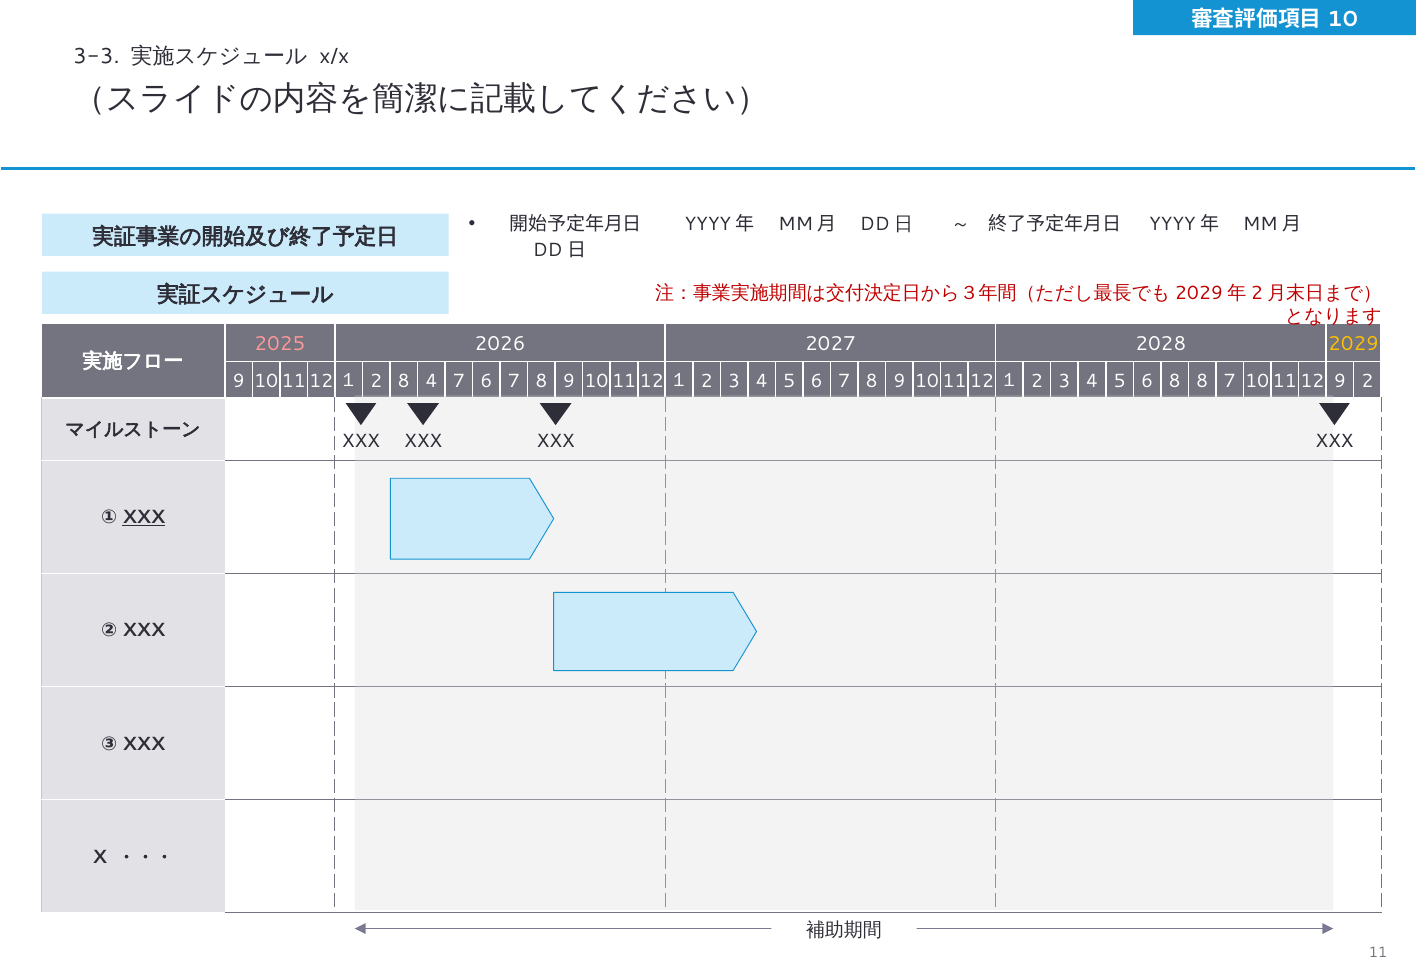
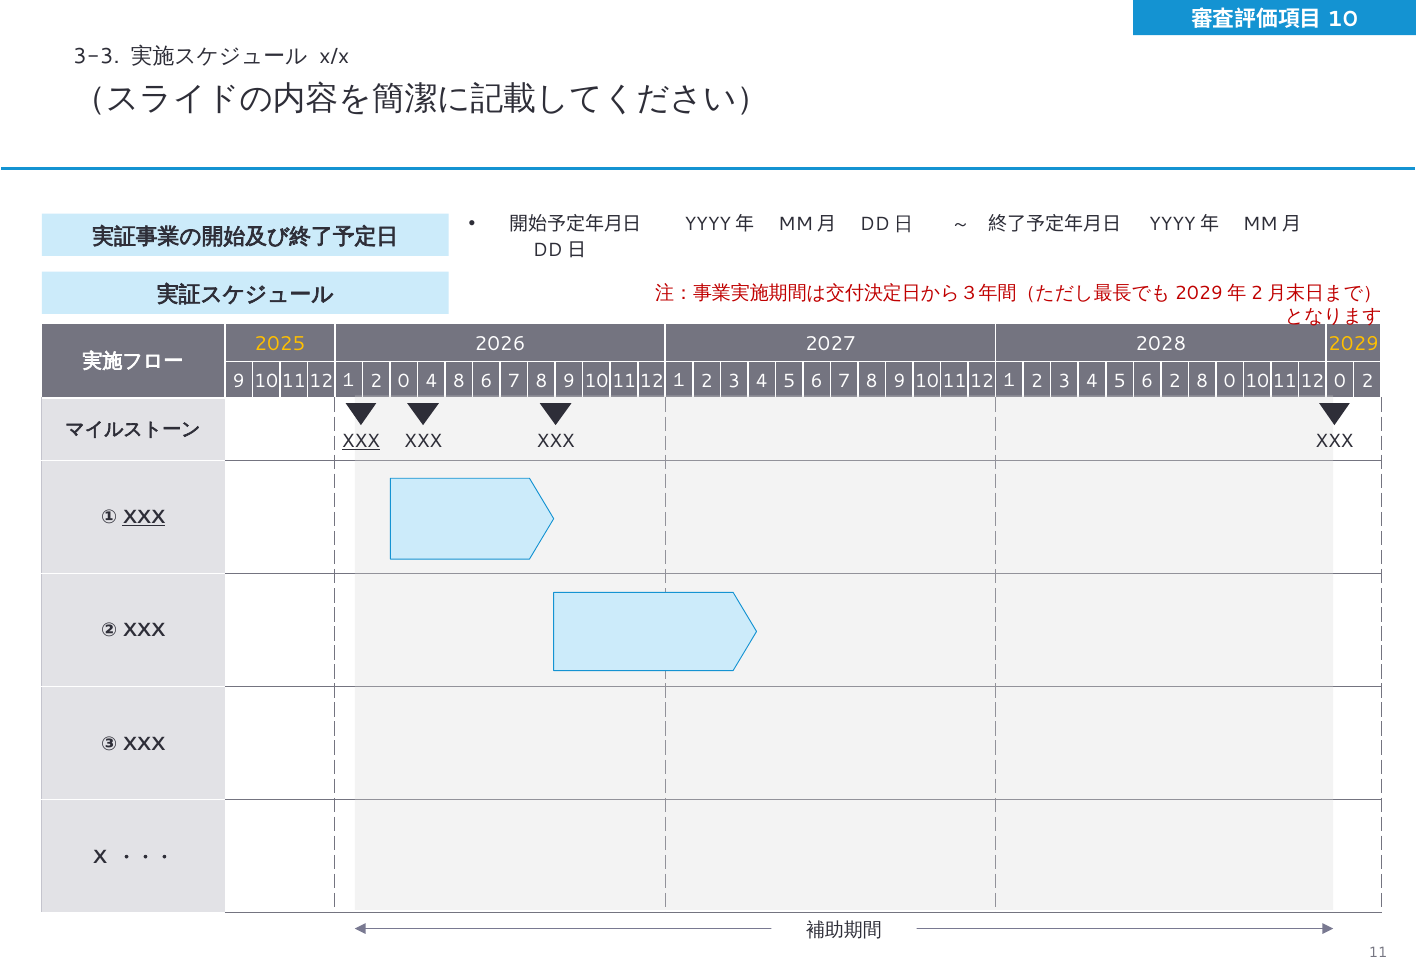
2025 colour: pink -> yellow
2 8: 8 -> 0
4 7: 7 -> 8
6 8: 8 -> 2
8 7: 7 -> 0
9 at (1340, 381): 9 -> 0
XXX at (361, 441) underline: none -> present
